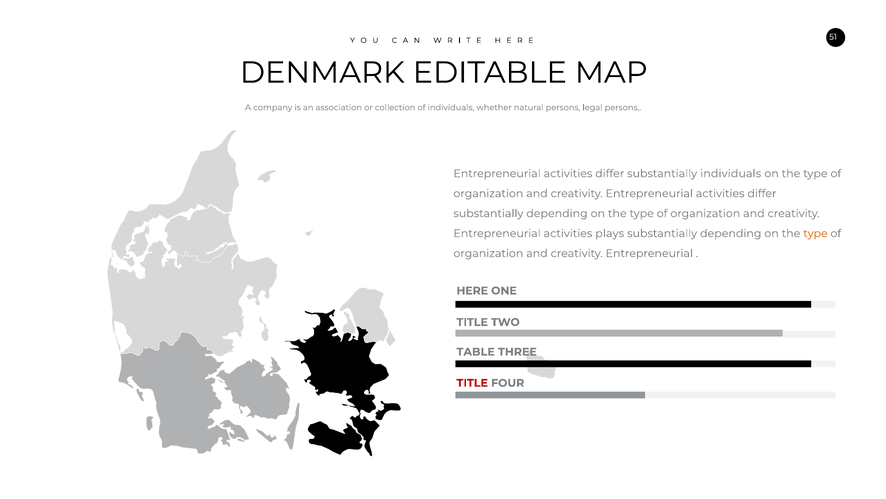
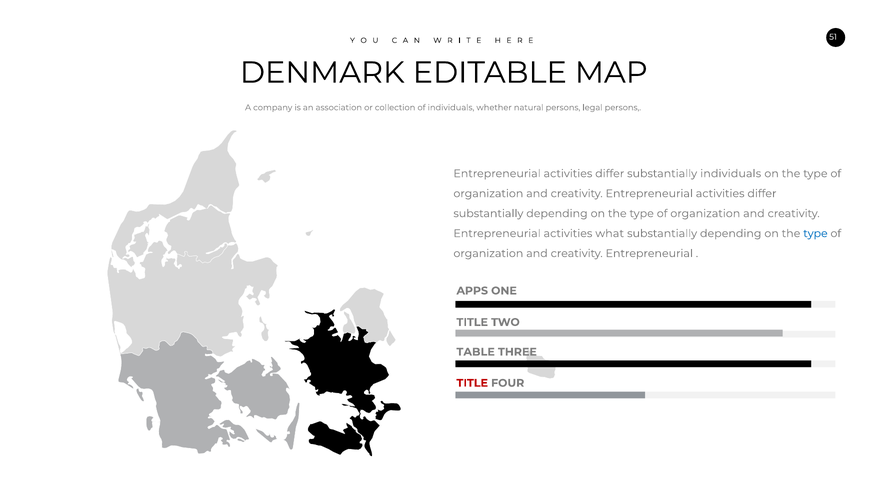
plays: plays -> what
type at (815, 233) colour: orange -> blue
HERE: HERE -> APPS
